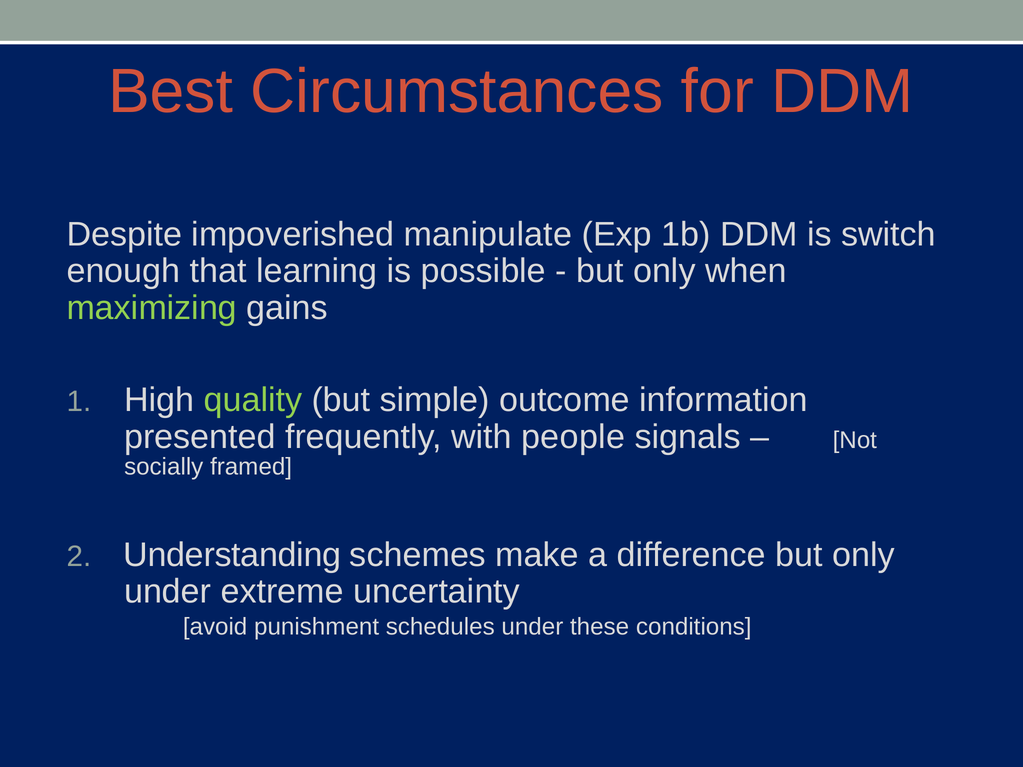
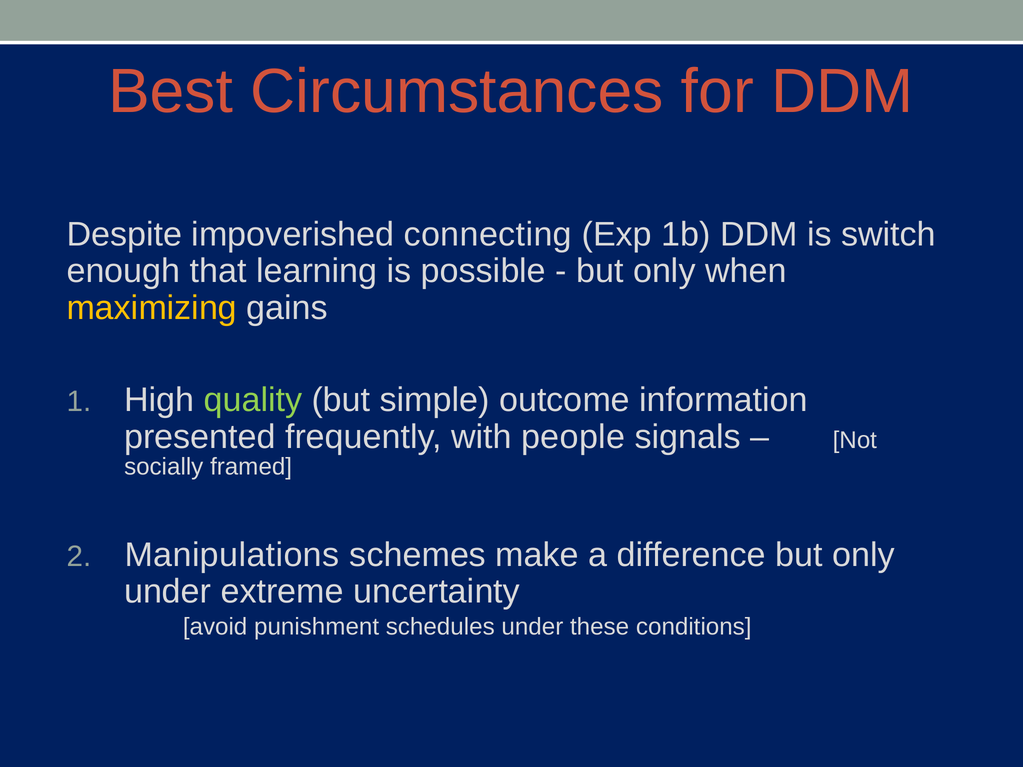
manipulate: manipulate -> connecting
maximizing colour: light green -> yellow
Understanding: Understanding -> Manipulations
